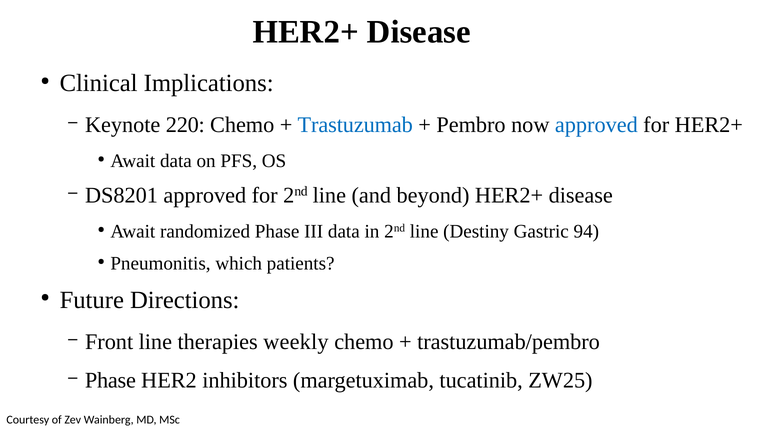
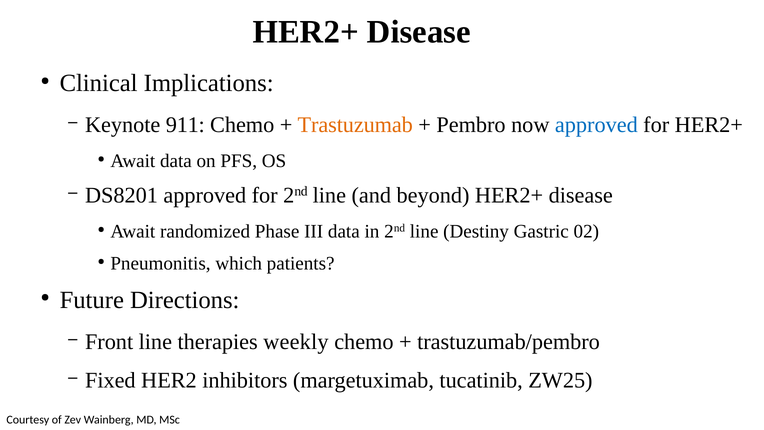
220: 220 -> 911
Trastuzumab colour: blue -> orange
94: 94 -> 02
Phase at (110, 380): Phase -> Fixed
